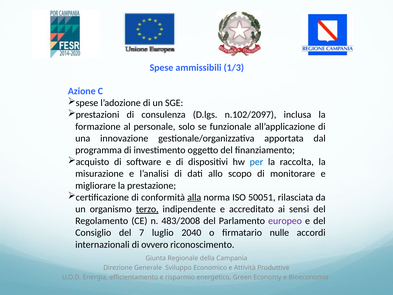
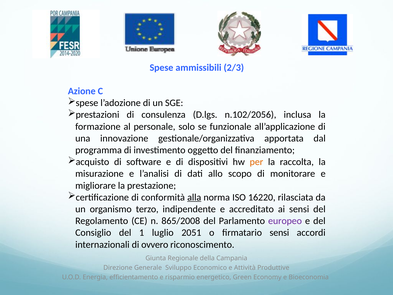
1/3: 1/3 -> 2/3
n.102/2097: n.102/2097 -> n.102/2056
per colour: blue -> orange
50051: 50051 -> 16220
terzo underline: present -> none
483/2008: 483/2008 -> 865/2008
7: 7 -> 1
2040: 2040 -> 2051
firmatario nulle: nulle -> sensi
